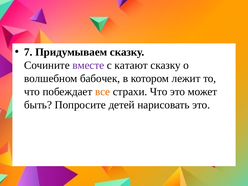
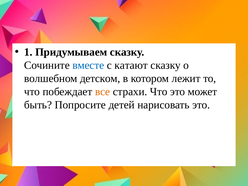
7: 7 -> 1
вместе colour: purple -> blue
бабочек: бабочек -> детском
